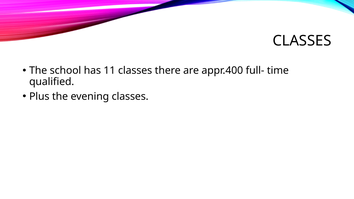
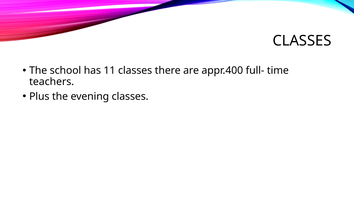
qualified: qualified -> teachers
